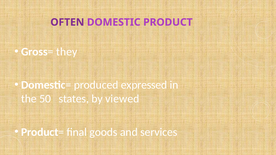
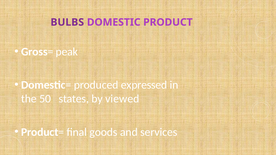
OFTEN: OFTEN -> BULBS
they: they -> peak
